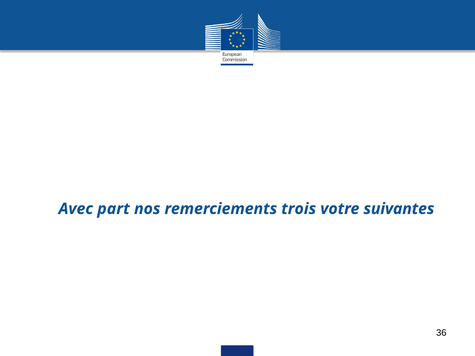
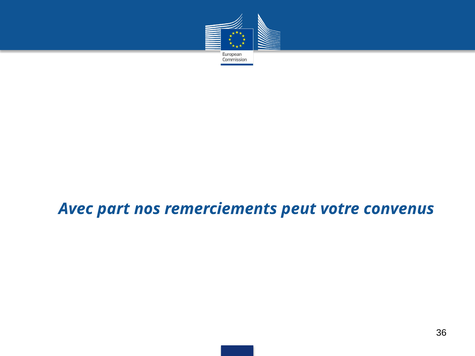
trois: trois -> peut
suivantes: suivantes -> convenus
